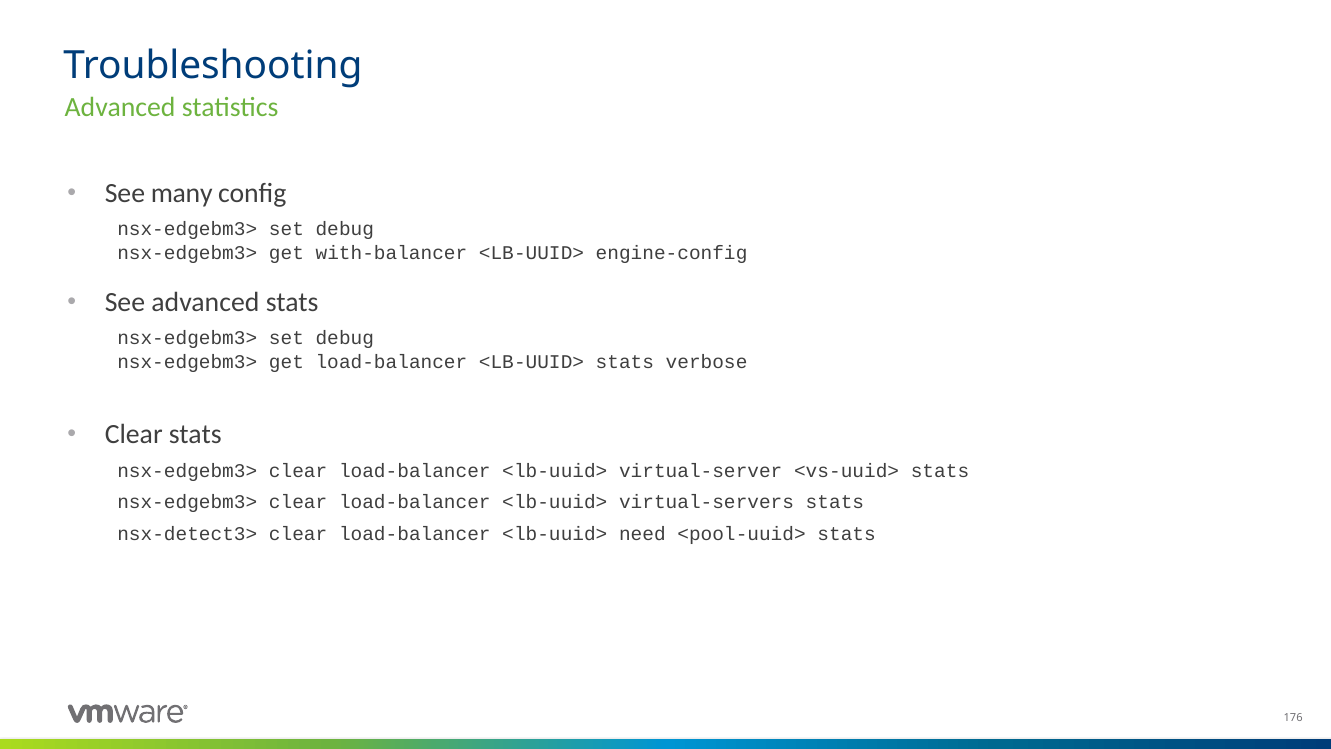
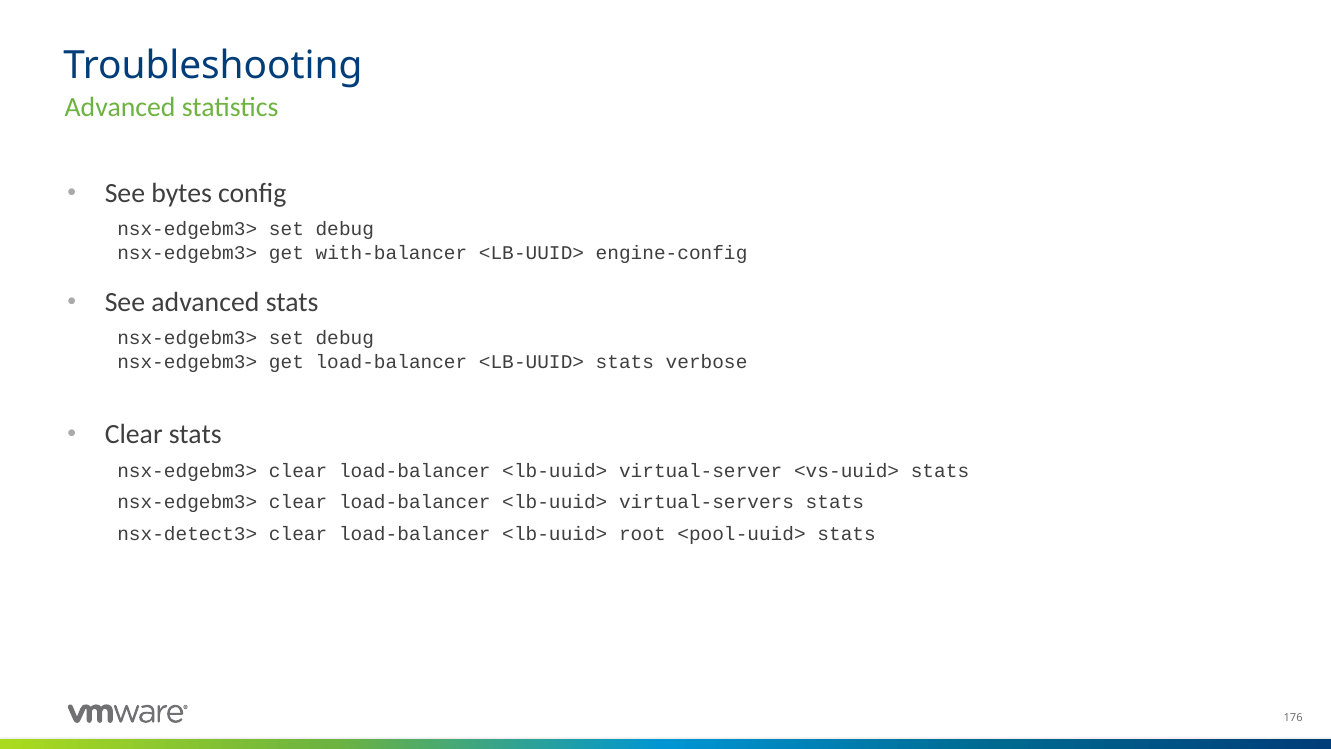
many: many -> bytes
need: need -> root
